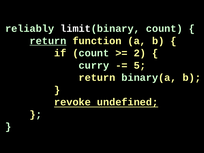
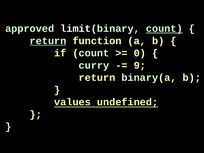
reliably: reliably -> approved
count at (164, 29) underline: none -> present
2: 2 -> 0
5: 5 -> 9
revoke: revoke -> values
